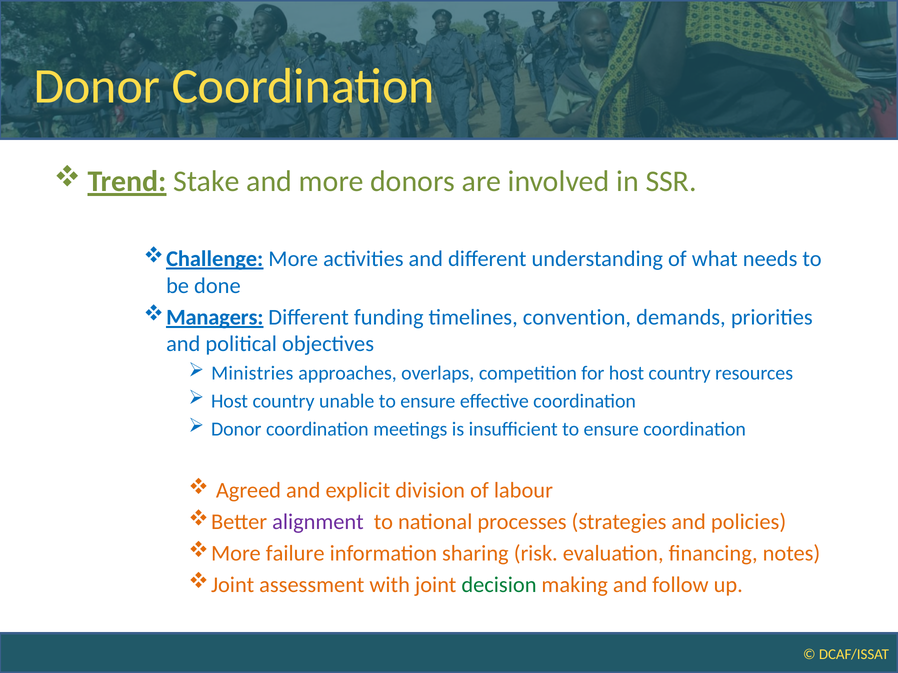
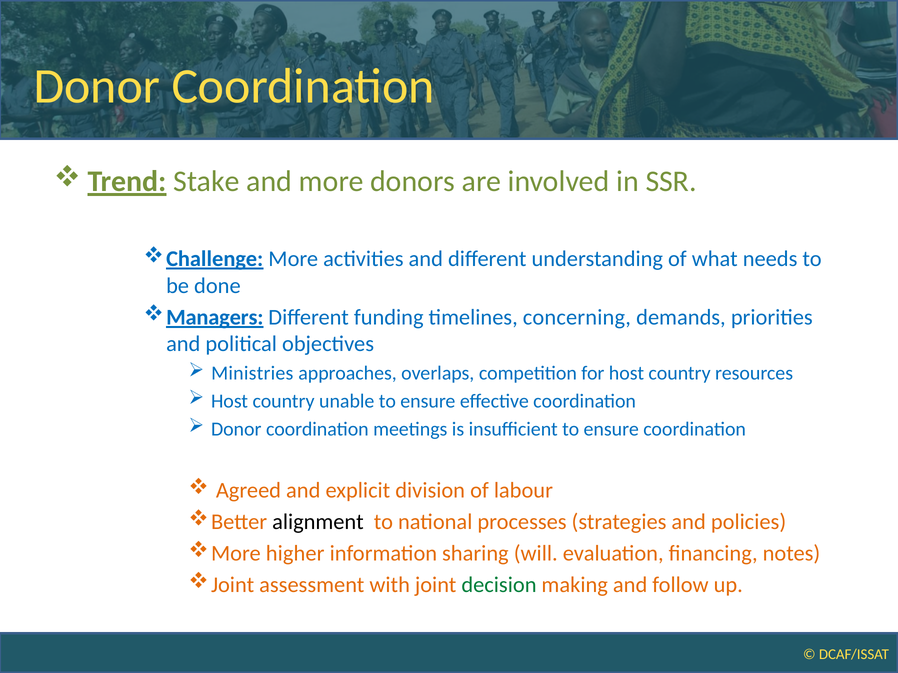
convention: convention -> concerning
alignment colour: purple -> black
failure: failure -> higher
risk: risk -> will
